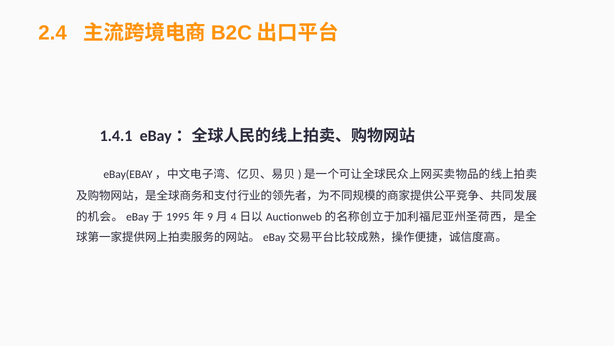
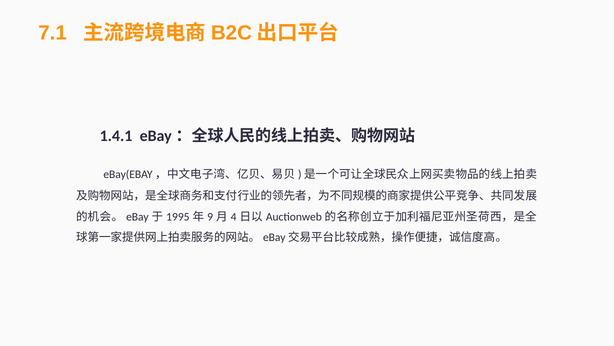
2.4: 2.4 -> 7.1
